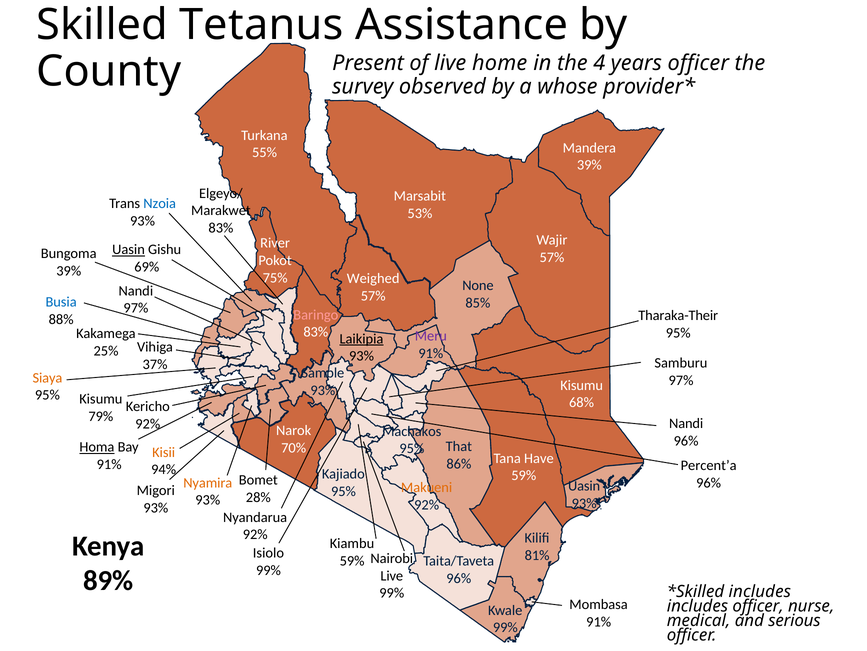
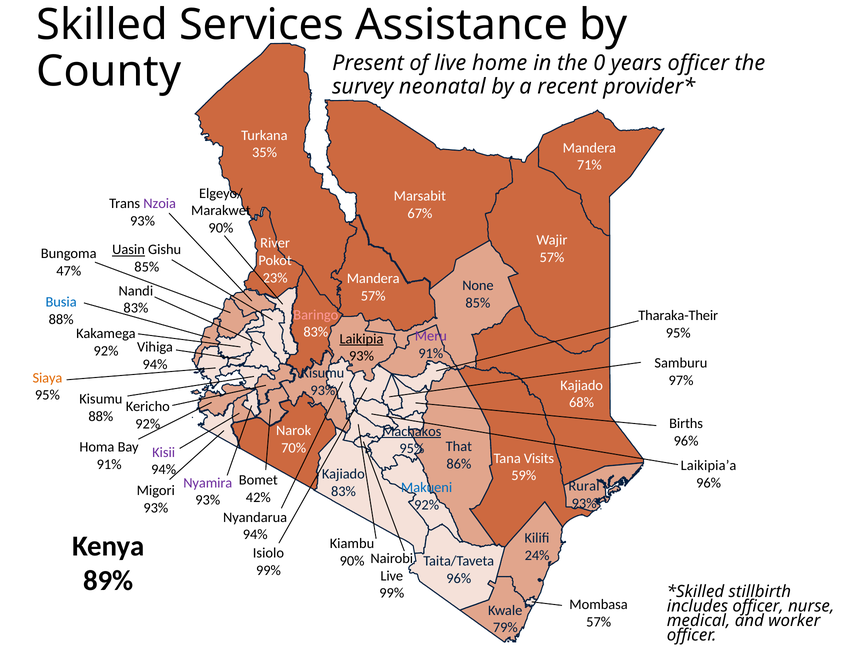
Tetanus: Tetanus -> Services
4: 4 -> 0
observed: observed -> neonatal
whose: whose -> recent
55%: 55% -> 35%
39% at (589, 165): 39% -> 71%
Nzoia colour: blue -> purple
53%: 53% -> 67%
83% at (221, 228): 83% -> 90%
69% at (147, 267): 69% -> 85%
39% at (69, 271): 39% -> 47%
75%: 75% -> 23%
Weighed at (373, 278): Weighed -> Mandera
97% at (136, 308): 97% -> 83%
25% at (106, 350): 25% -> 92%
37% at (155, 364): 37% -> 94%
Sample at (323, 373): Sample -> Kisumu
Kisumu at (582, 385): Kisumu -> Kajiado
79% at (101, 416): 79% -> 88%
Nandi at (686, 423): Nandi -> Births
Machakos underline: none -> present
Homa underline: present -> none
Kisii colour: orange -> purple
Have: Have -> Visits
Percent’a: Percent’a -> Laikipia’a
Nyamira colour: orange -> purple
Uasin at (584, 485): Uasin -> Rural
Makueni colour: orange -> blue
95% at (343, 491): 95% -> 83%
28%: 28% -> 42%
92% at (255, 534): 92% -> 94%
81%: 81% -> 24%
59% at (352, 560): 59% -> 90%
includes at (760, 591): includes -> stillbirth
serious: serious -> worker
91% at (599, 621): 91% -> 57%
99% at (505, 627): 99% -> 79%
